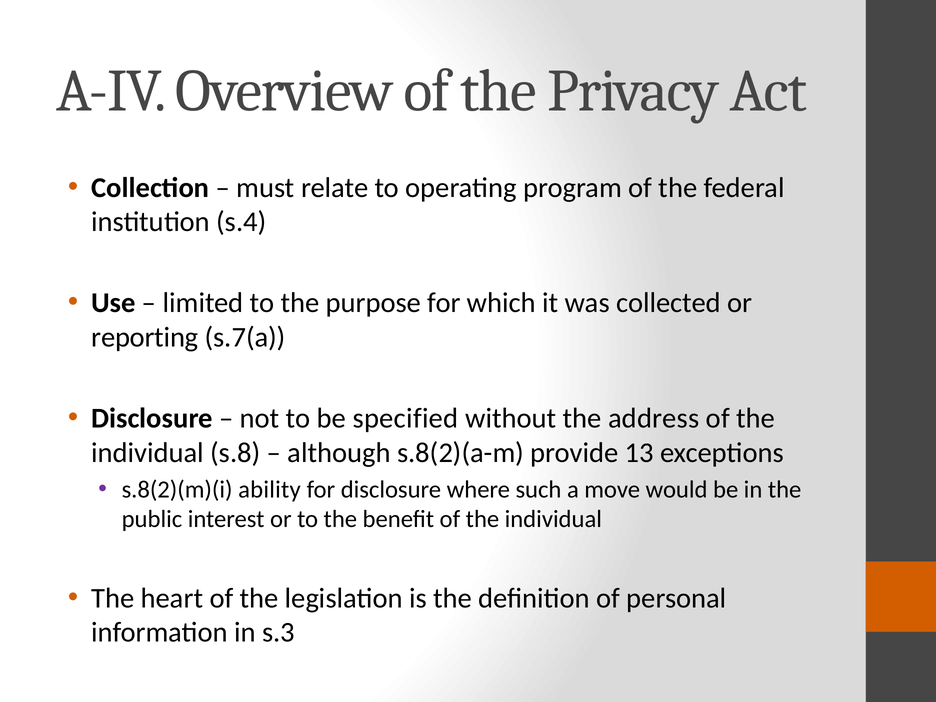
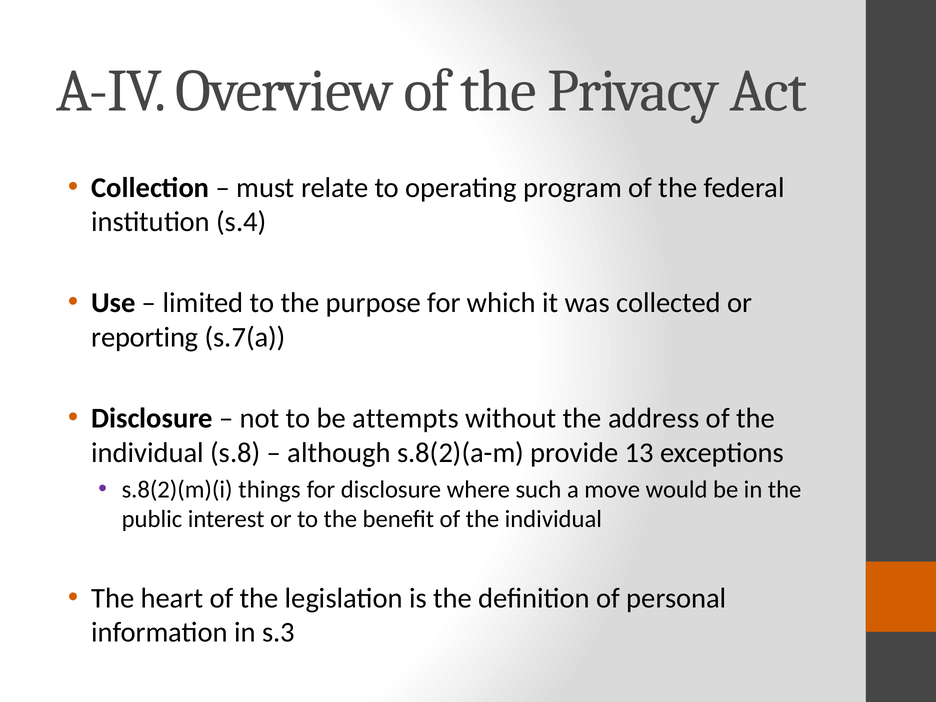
specified: specified -> attempts
ability: ability -> things
